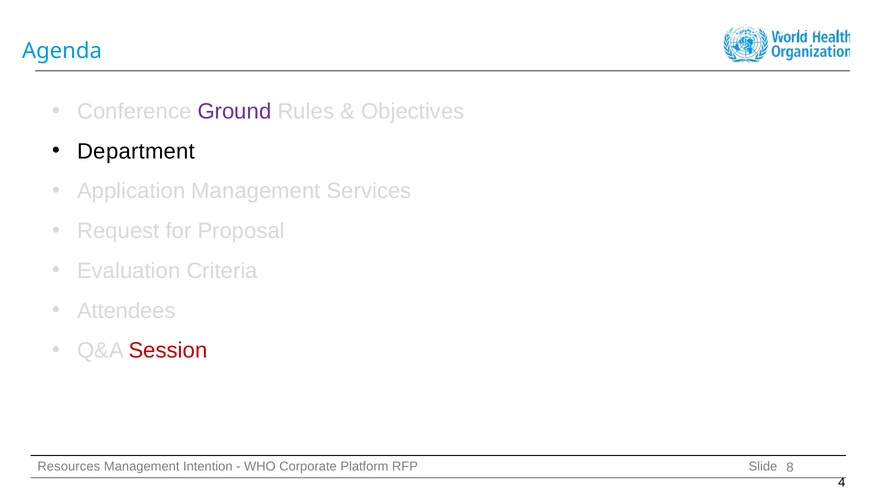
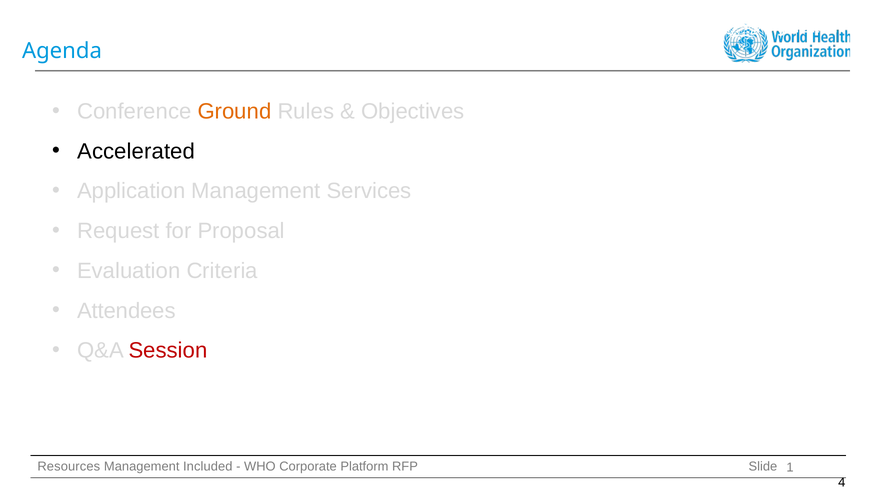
Ground colour: purple -> orange
Department: Department -> Accelerated
Intention: Intention -> Included
8: 8 -> 1
